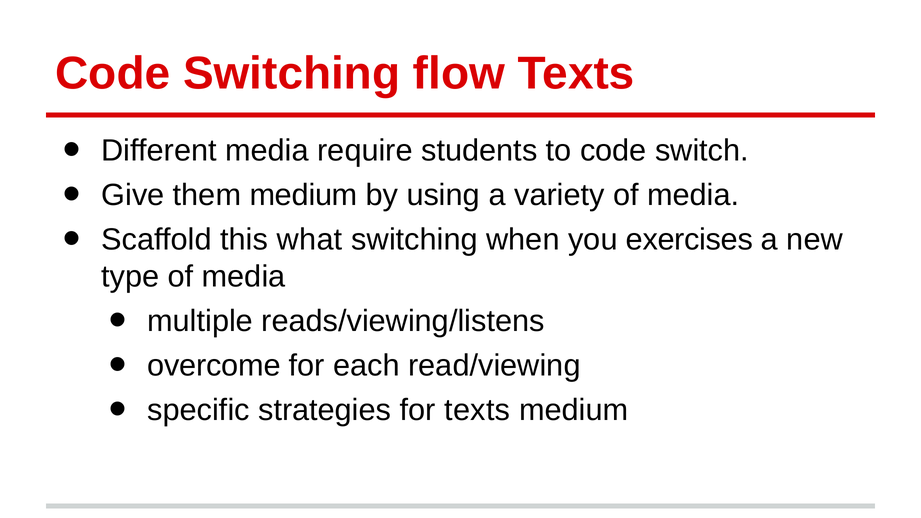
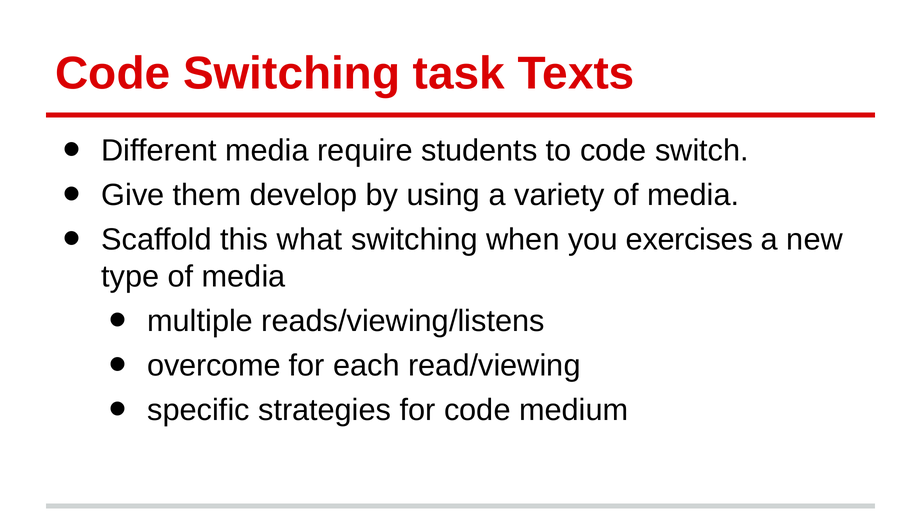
flow: flow -> task
them medium: medium -> develop
for texts: texts -> code
